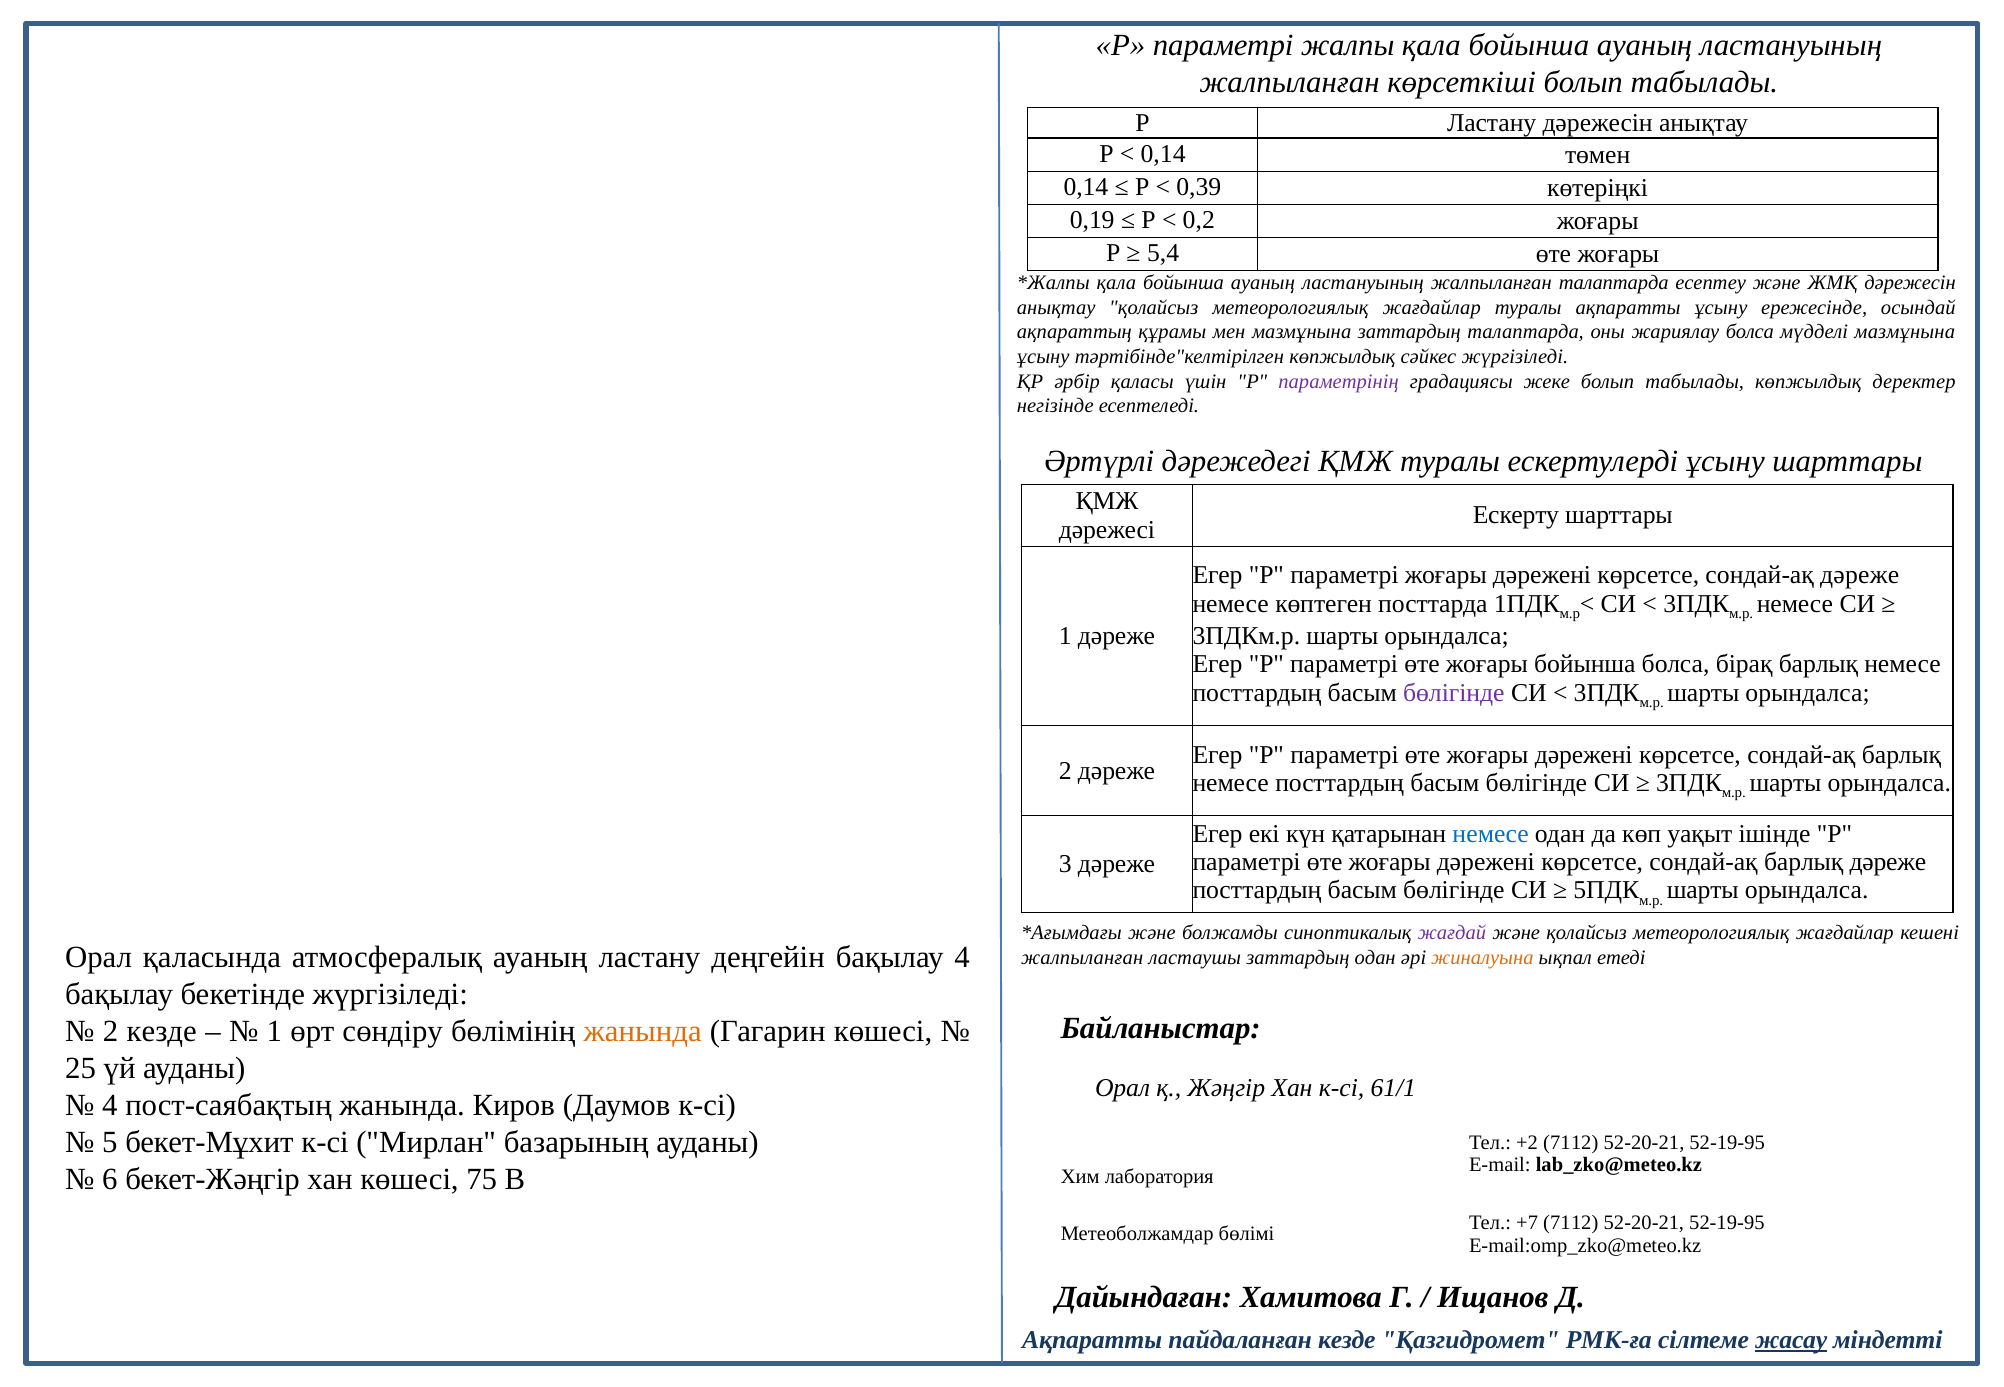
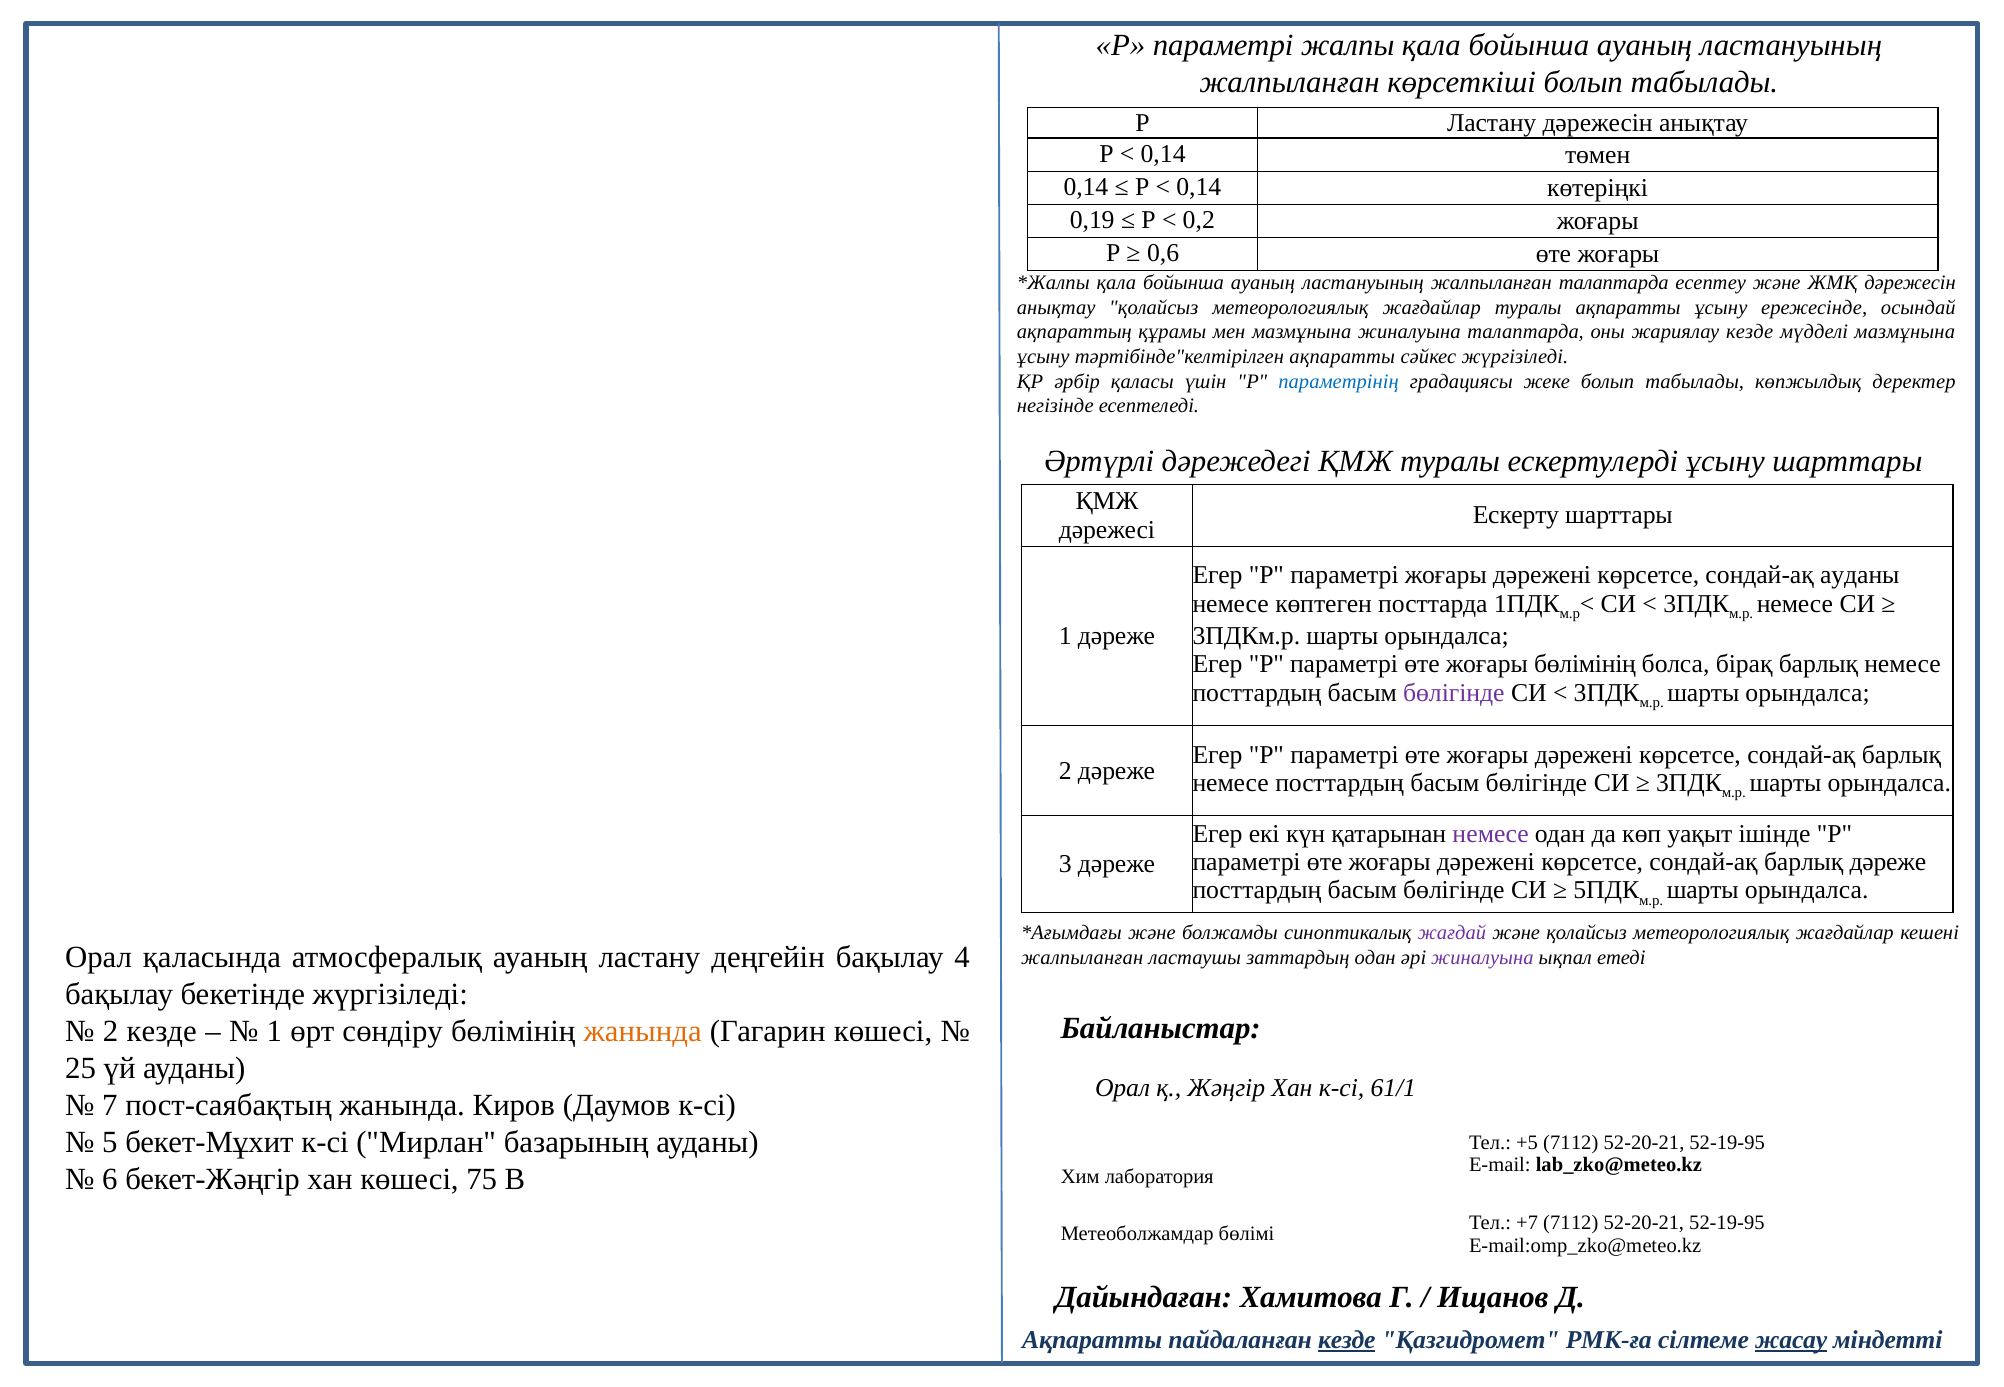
0,39 at (1199, 187): 0,39 -> 0,14
5,4: 5,4 -> 0,6
мазмұнына заттардың: заттардың -> жиналуына
жариялау болса: болса -> кезде
тәртібінде"келтірілген көпжылдық: көпжылдық -> ақпаратты
параметрінің colour: purple -> blue
сондай-ақ дәреже: дәреже -> ауданы
жоғары бойынша: бойынша -> бөлімінің
немесе at (1491, 834) colour: blue -> purple
жиналуына at (1482, 958) colour: orange -> purple
4 at (110, 1106): 4 -> 7
+2: +2 -> +5
кезде at (1347, 1340) underline: none -> present
